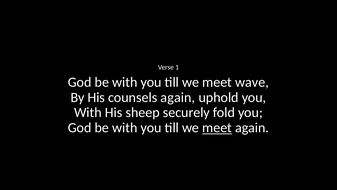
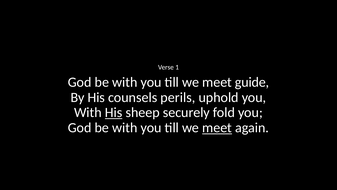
wave: wave -> guide
counsels again: again -> perils
His at (114, 112) underline: none -> present
